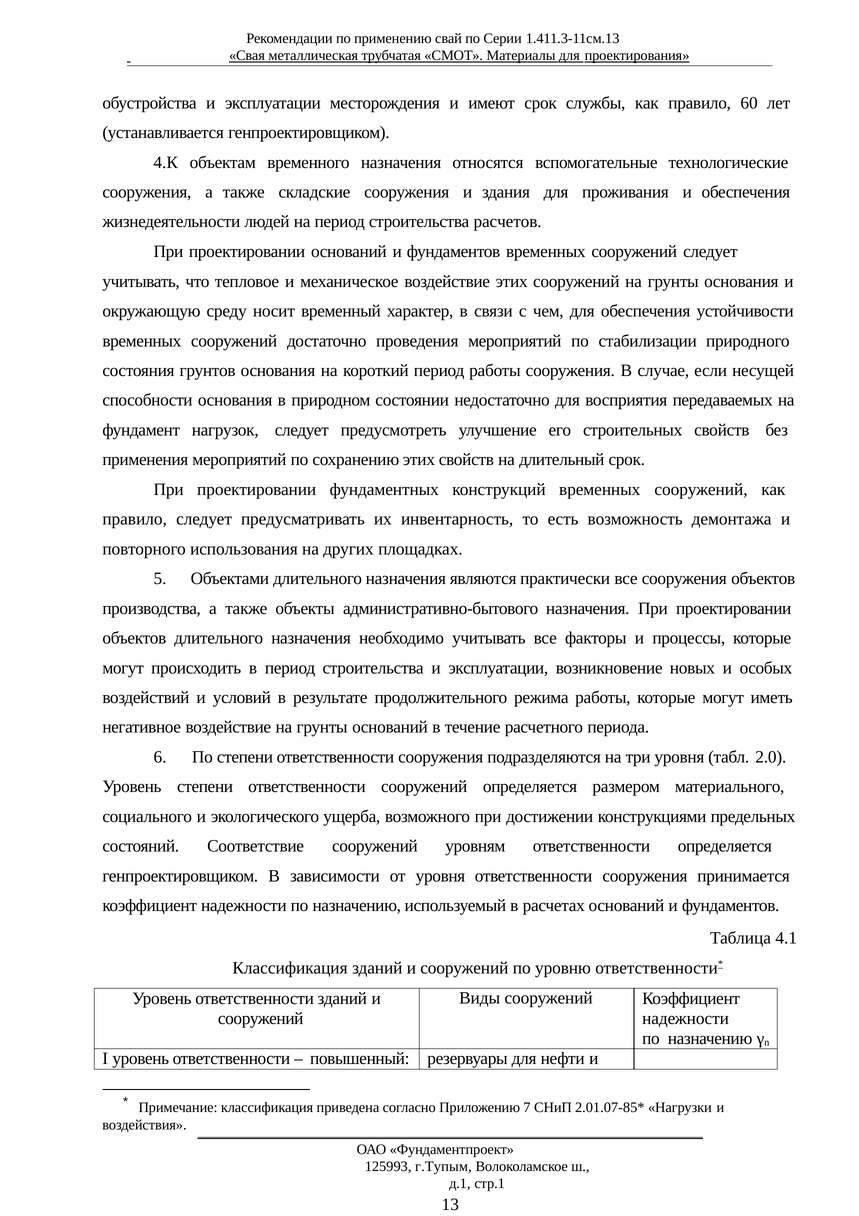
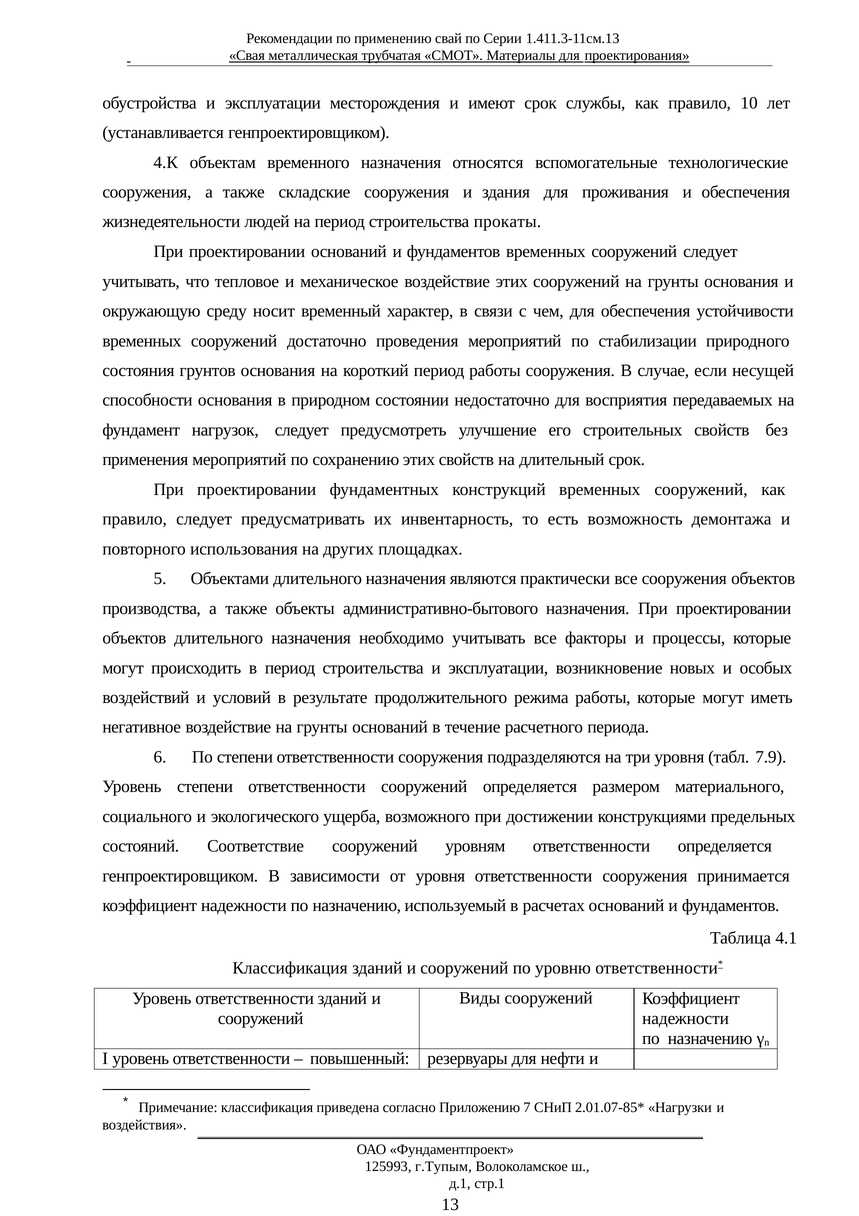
60: 60 -> 10
расчетов: расчетов -> прокаты
2.0: 2.0 -> 7.9
